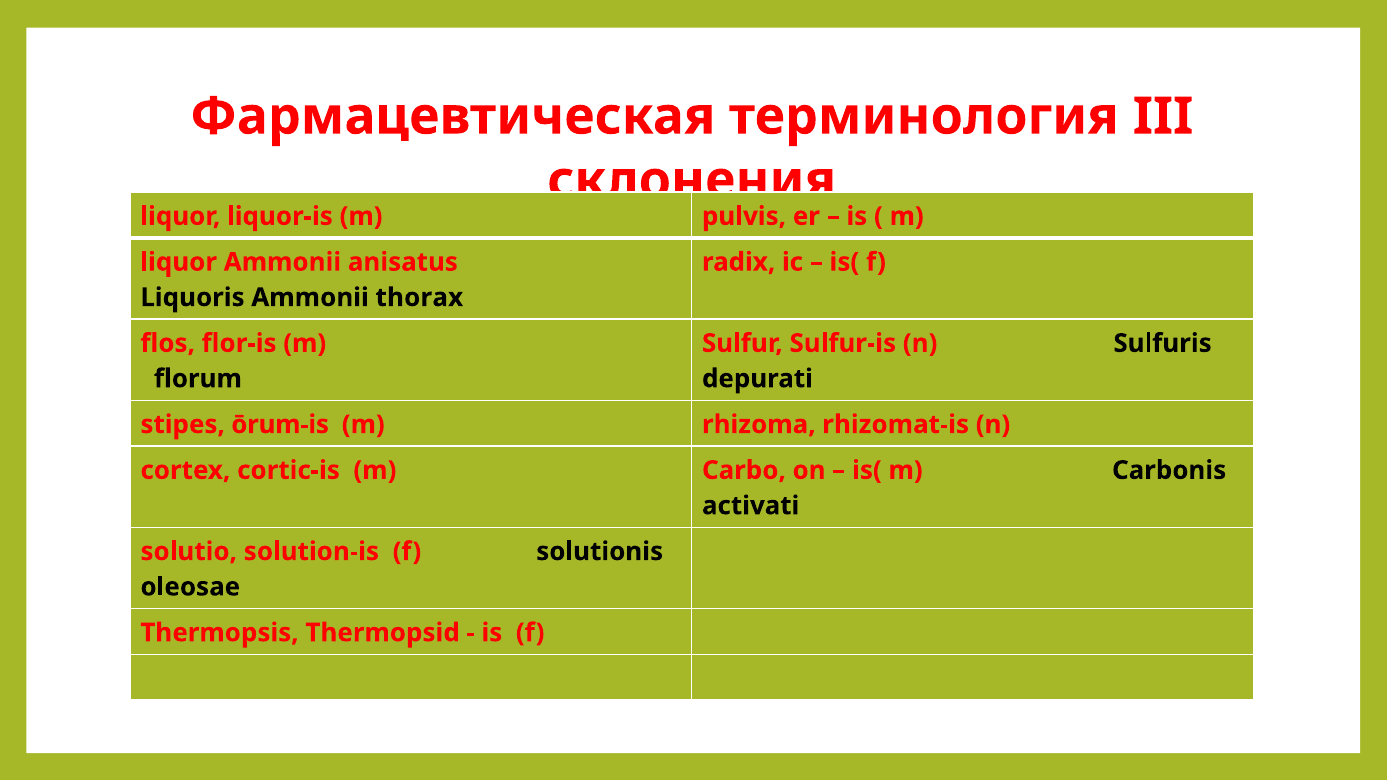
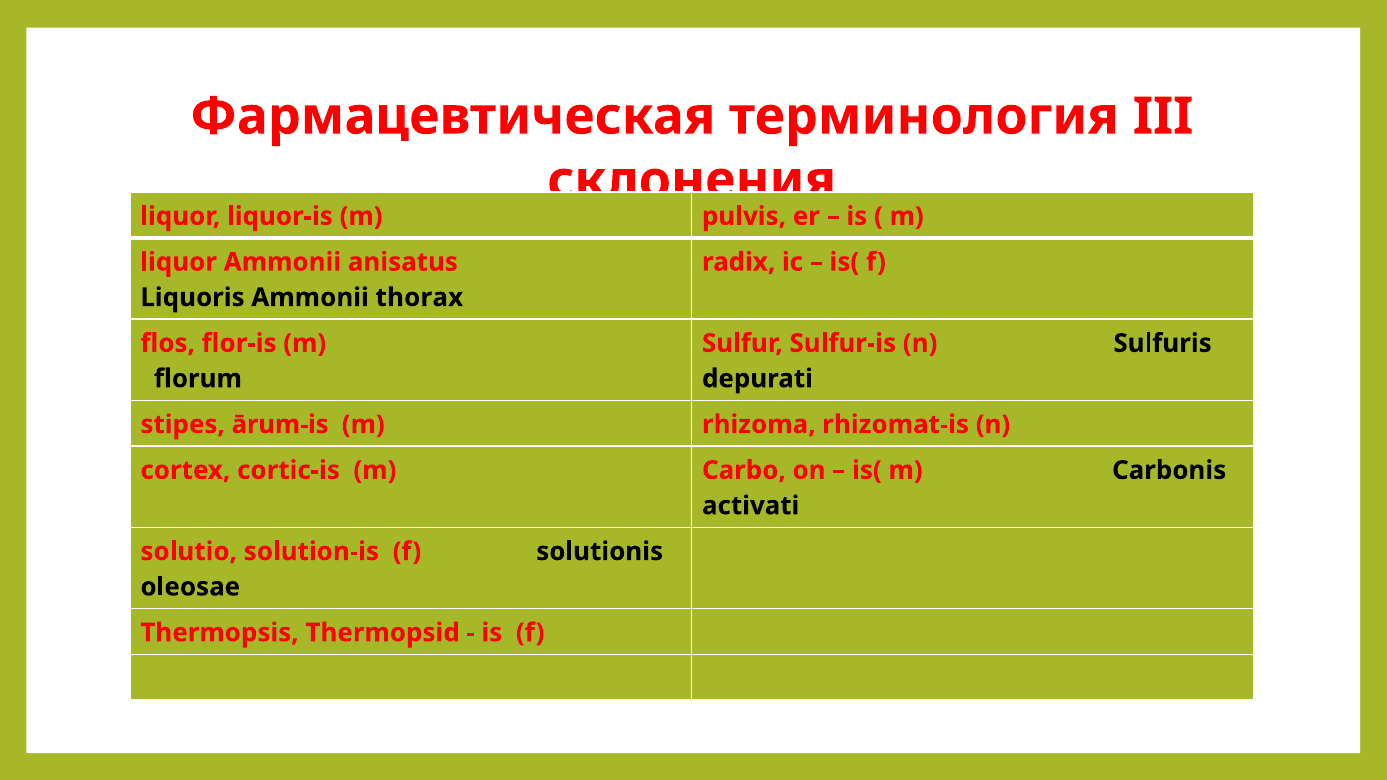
ōrum-is: ōrum-is -> ārum-is
